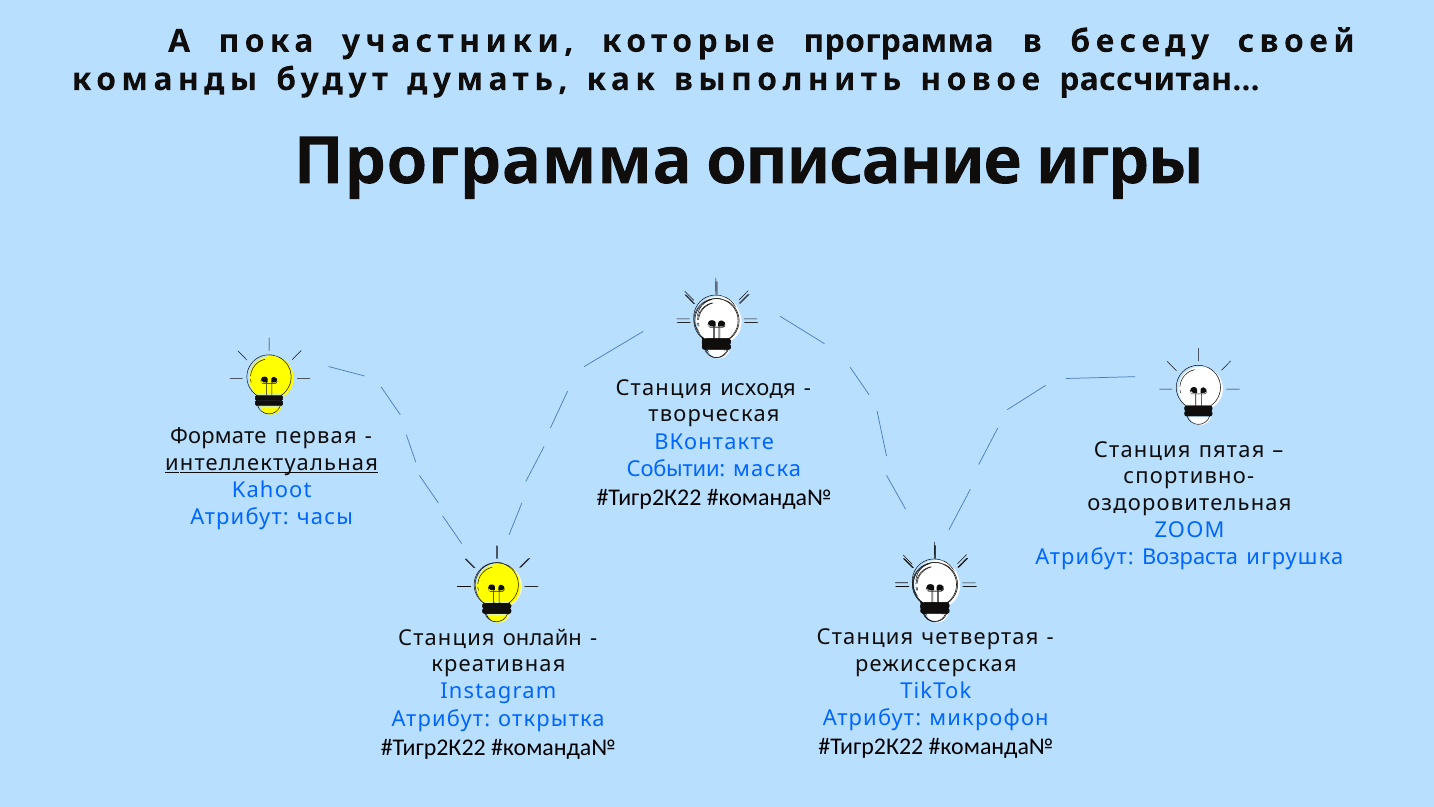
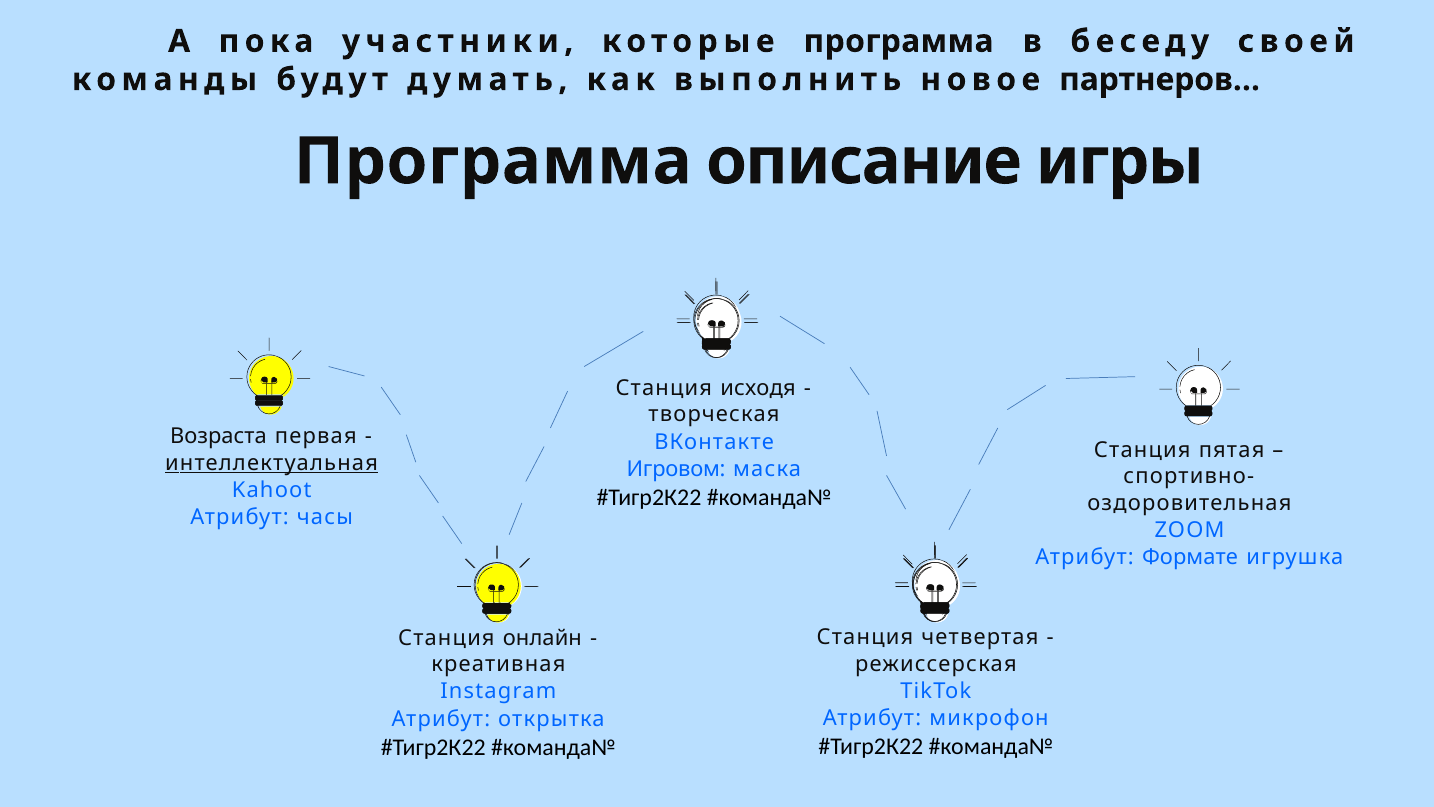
рассчитан…: рассчитан… -> партнеров…
Формате: Формате -> Возраста
Событии: Событии -> Игровом
Возраста: Возраста -> Формате
